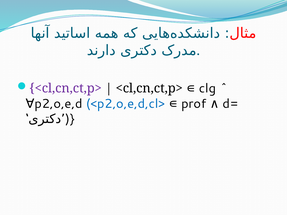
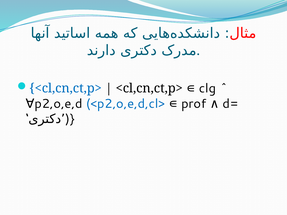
<cl,cn,ct,p> at (66, 88) colour: purple -> blue
